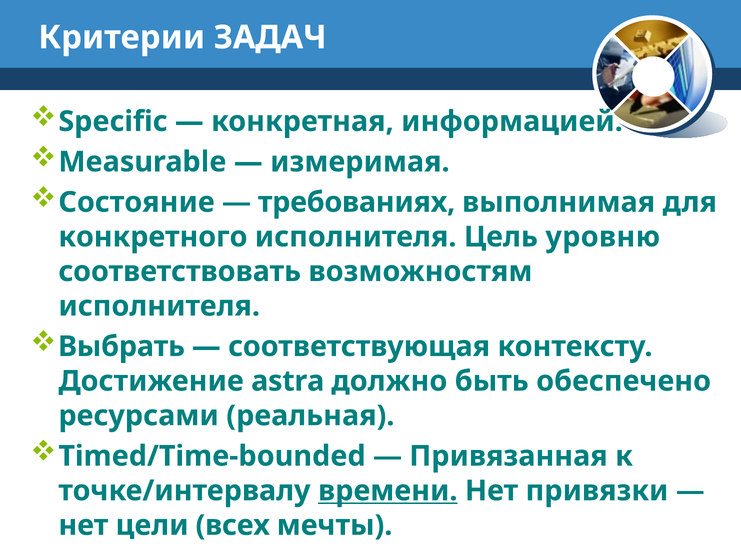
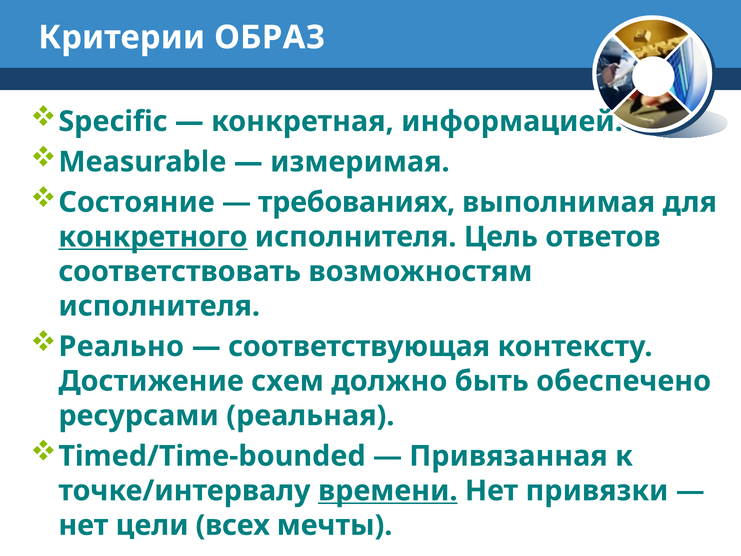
ЗАДАЧ: ЗАДАЧ -> ОБРАЗ
конкретного underline: none -> present
уровню: уровню -> ответов
Выбрать: Выбрать -> Реально
astra: astra -> схем
